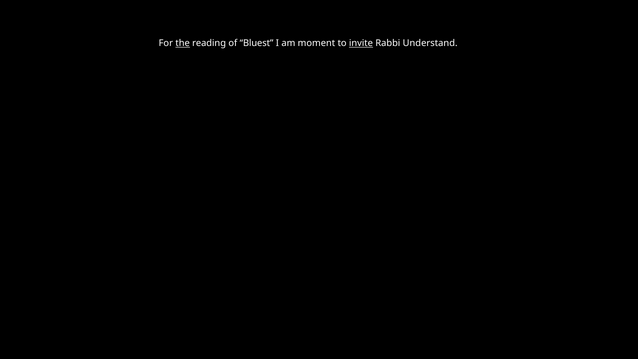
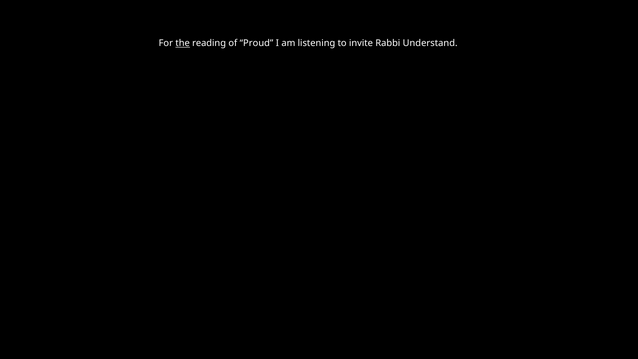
Bluest: Bluest -> Proud
moment: moment -> listening
invite underline: present -> none
